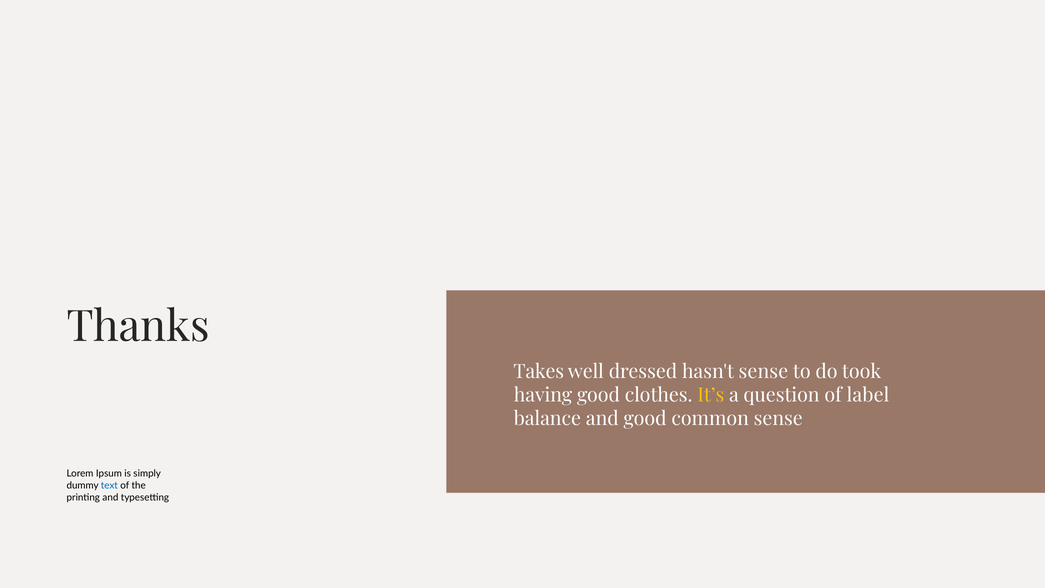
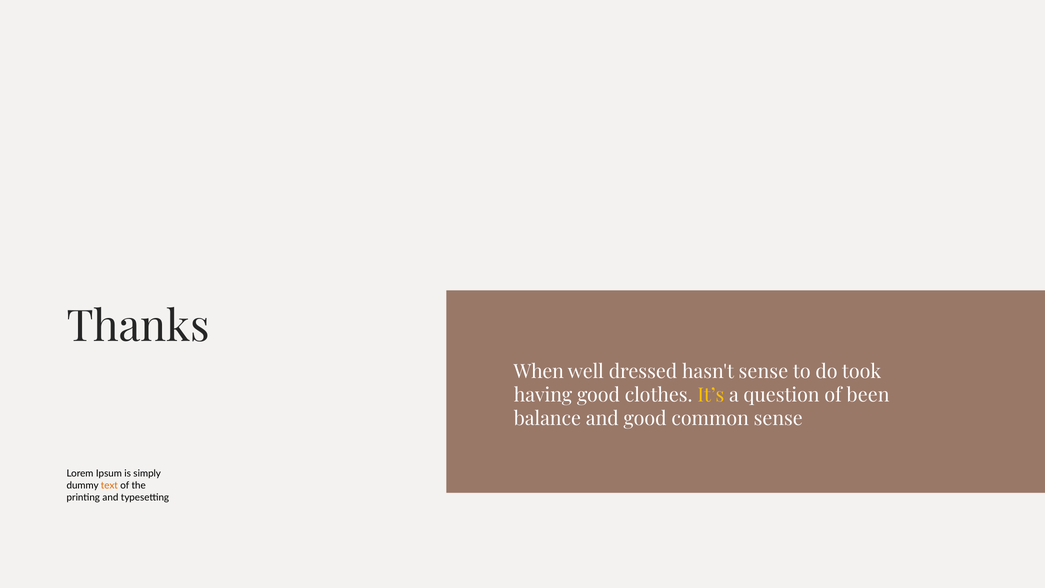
Takes: Takes -> When
label: label -> been
text colour: blue -> orange
